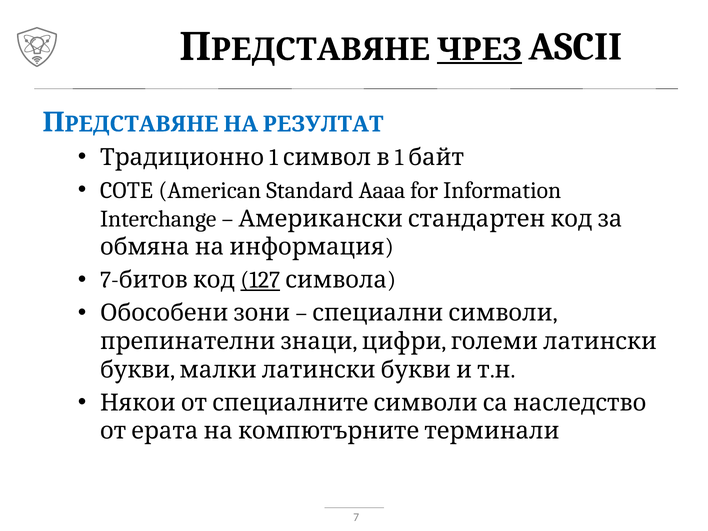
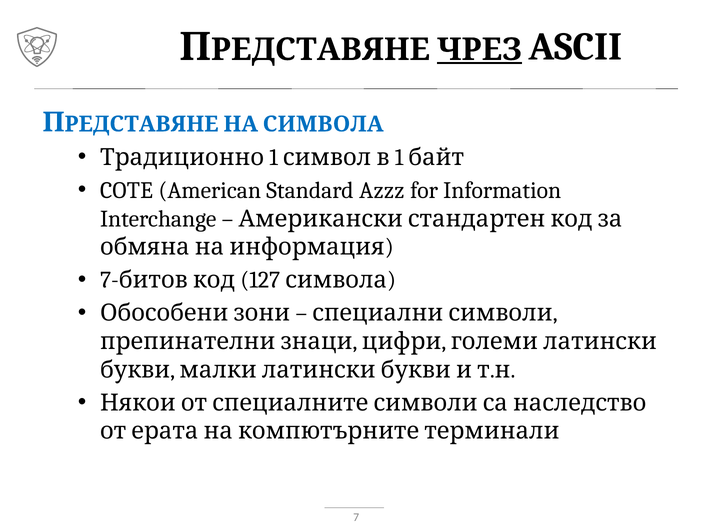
НА РЕЗУЛТАТ: РЕЗУЛТАТ -> СИМВОЛА
Aaaa: Aaaa -> Azzz
127 underline: present -> none
